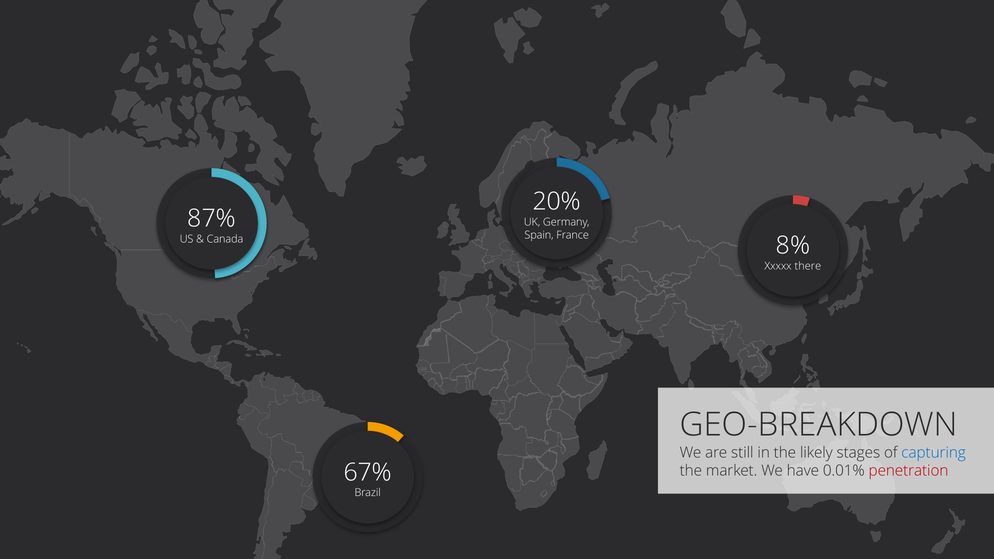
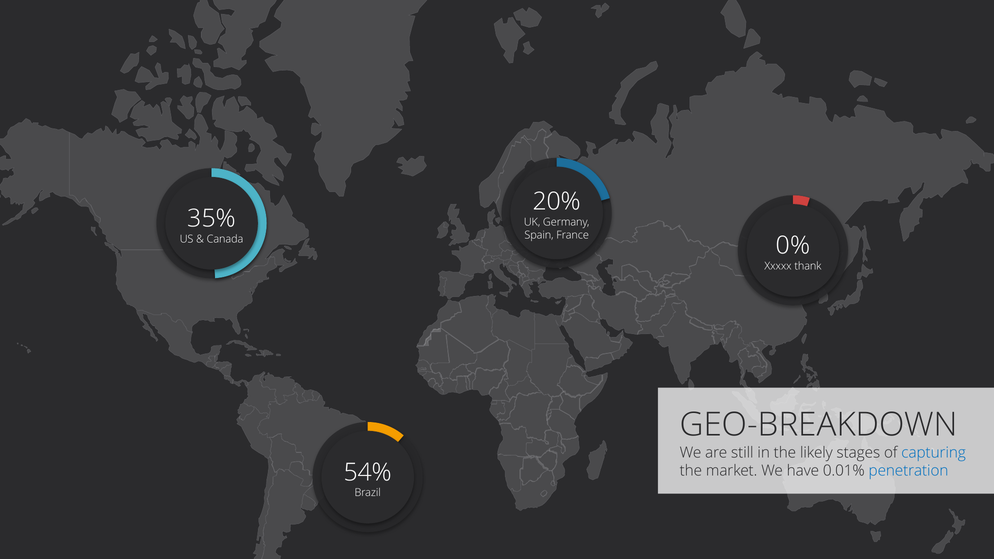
87%: 87% -> 35%
8%: 8% -> 0%
there: there -> thank
67%: 67% -> 54%
penetration colour: red -> blue
